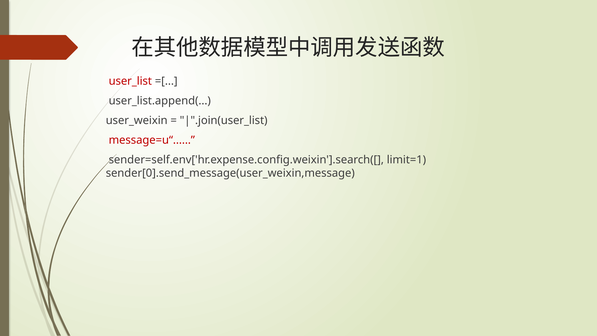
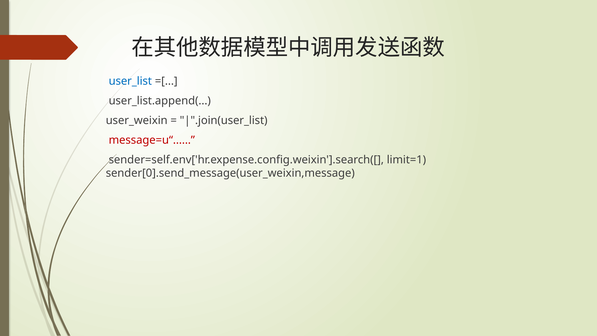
user_list colour: red -> blue
